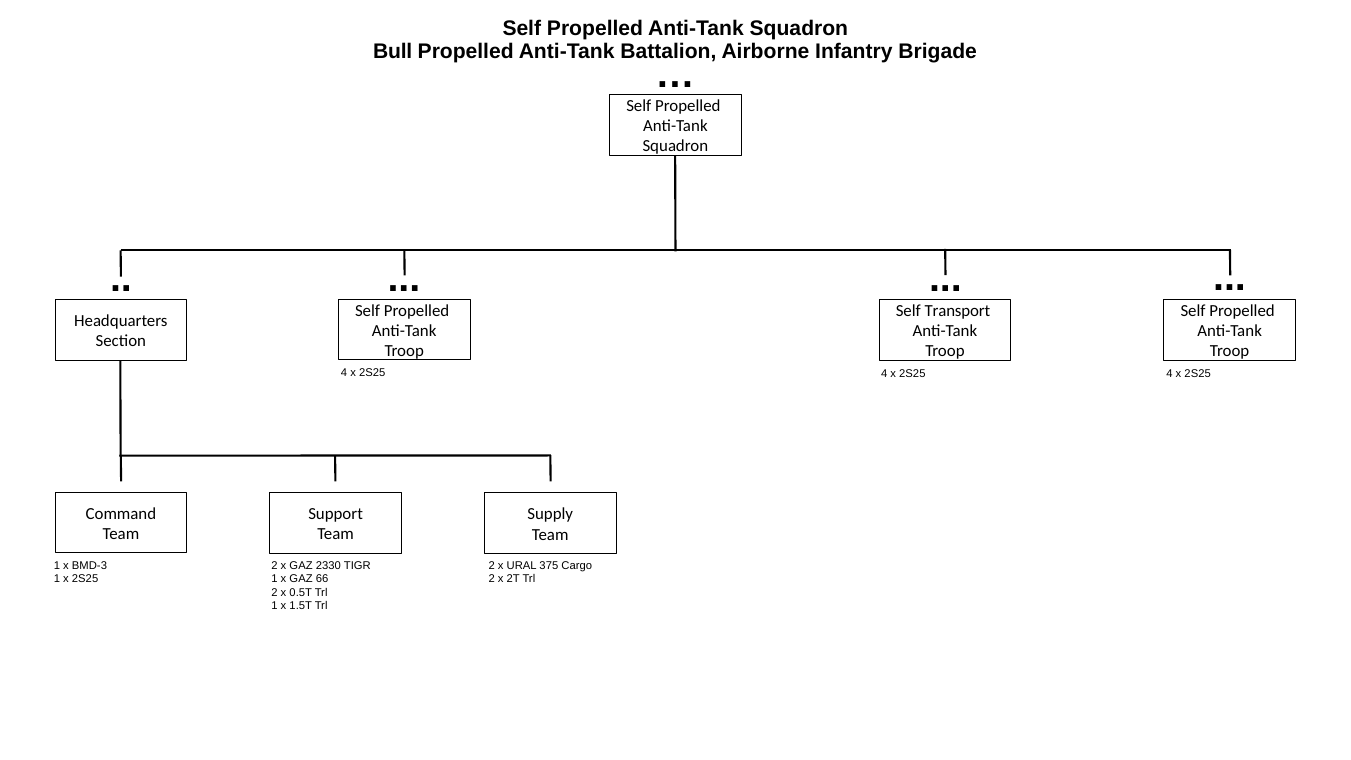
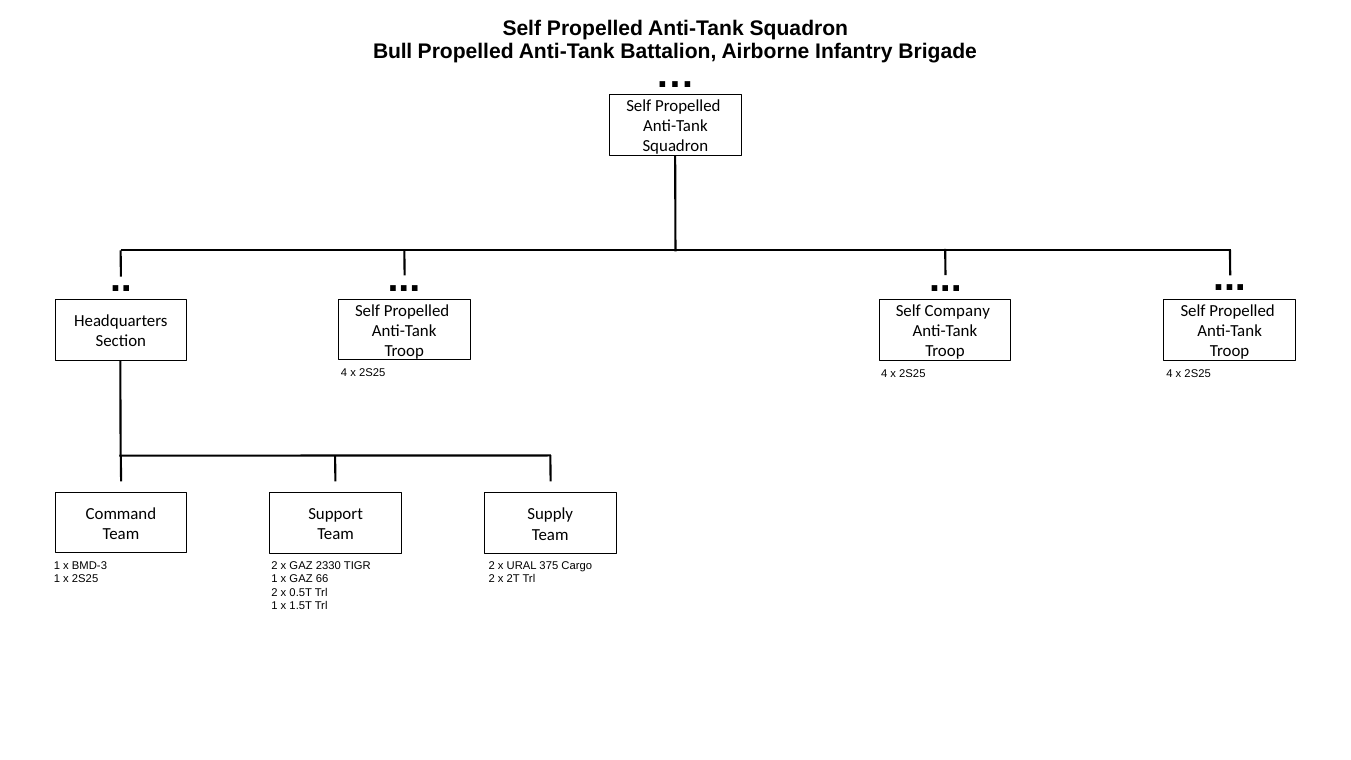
Transport: Transport -> Company
